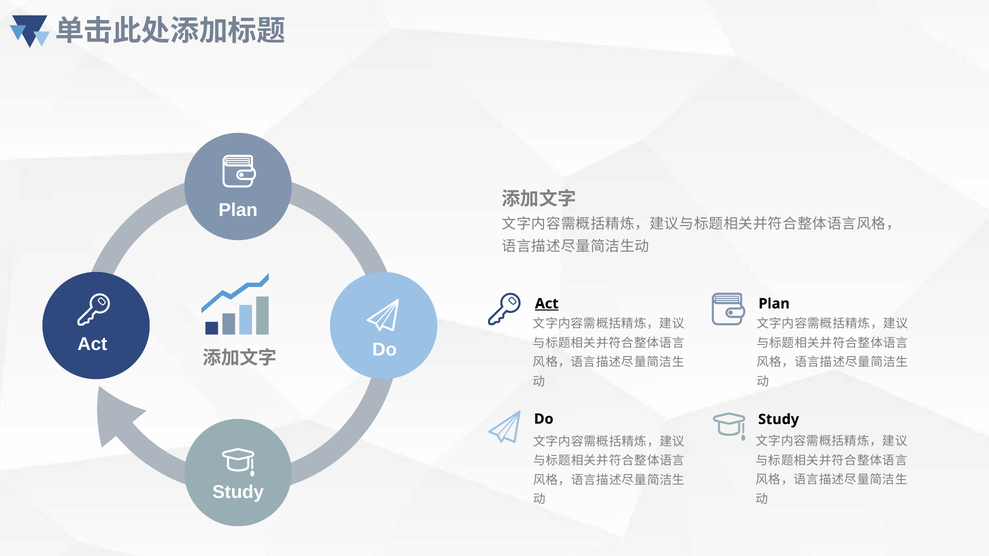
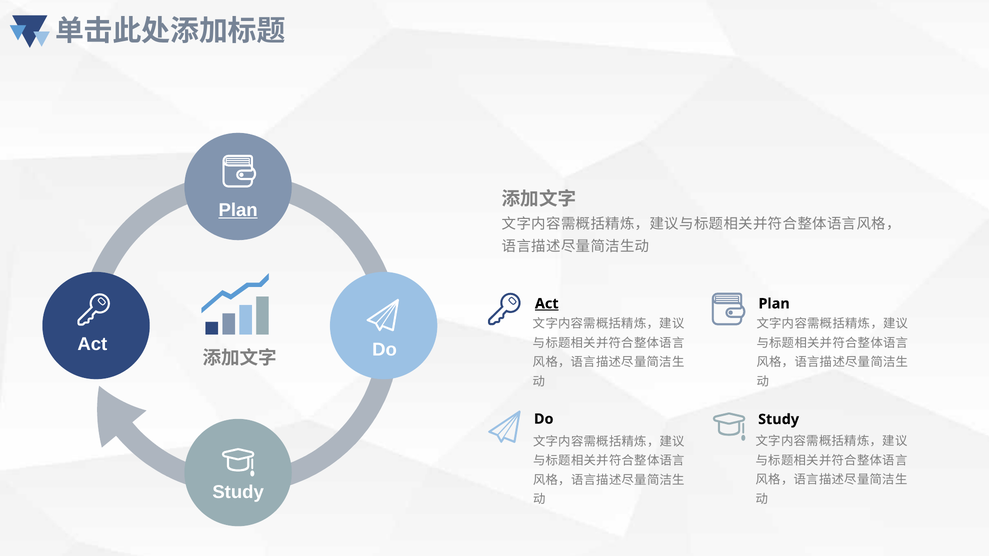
Plan at (238, 210) underline: none -> present
